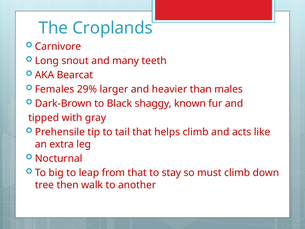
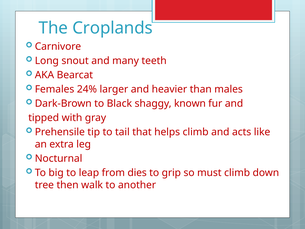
29%: 29% -> 24%
from that: that -> dies
stay: stay -> grip
